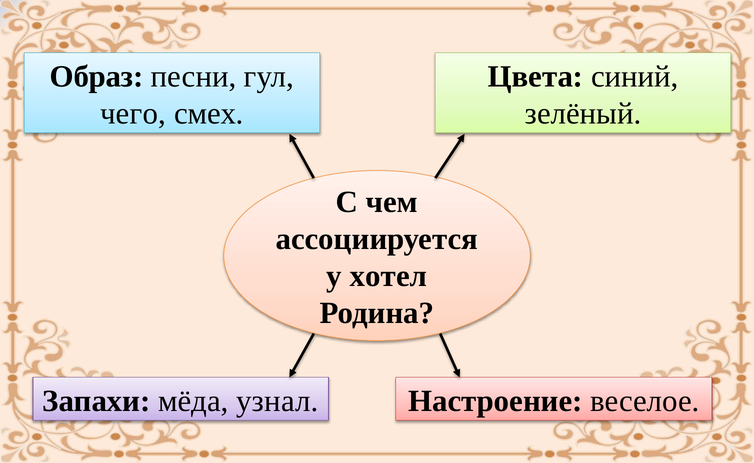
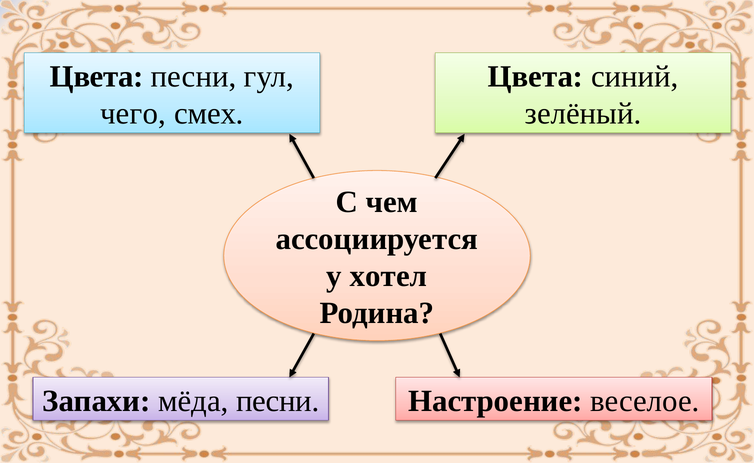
Образ at (97, 77): Образ -> Цвета
мёда узнал: узнал -> песни
